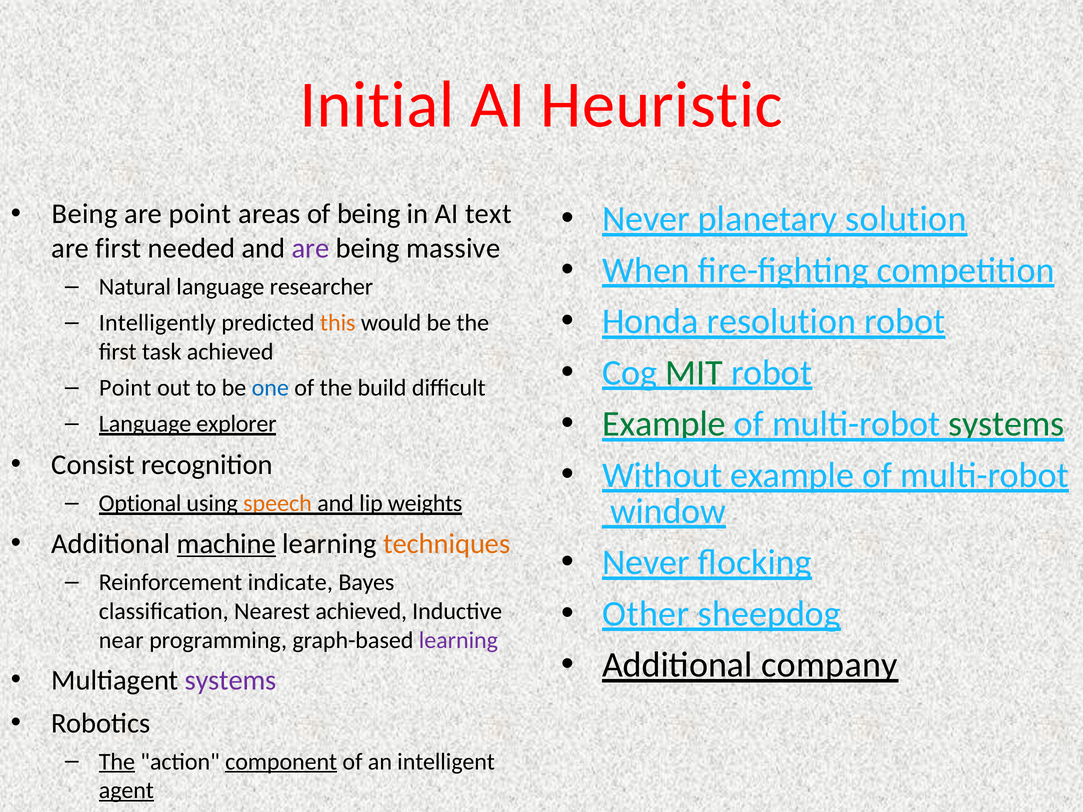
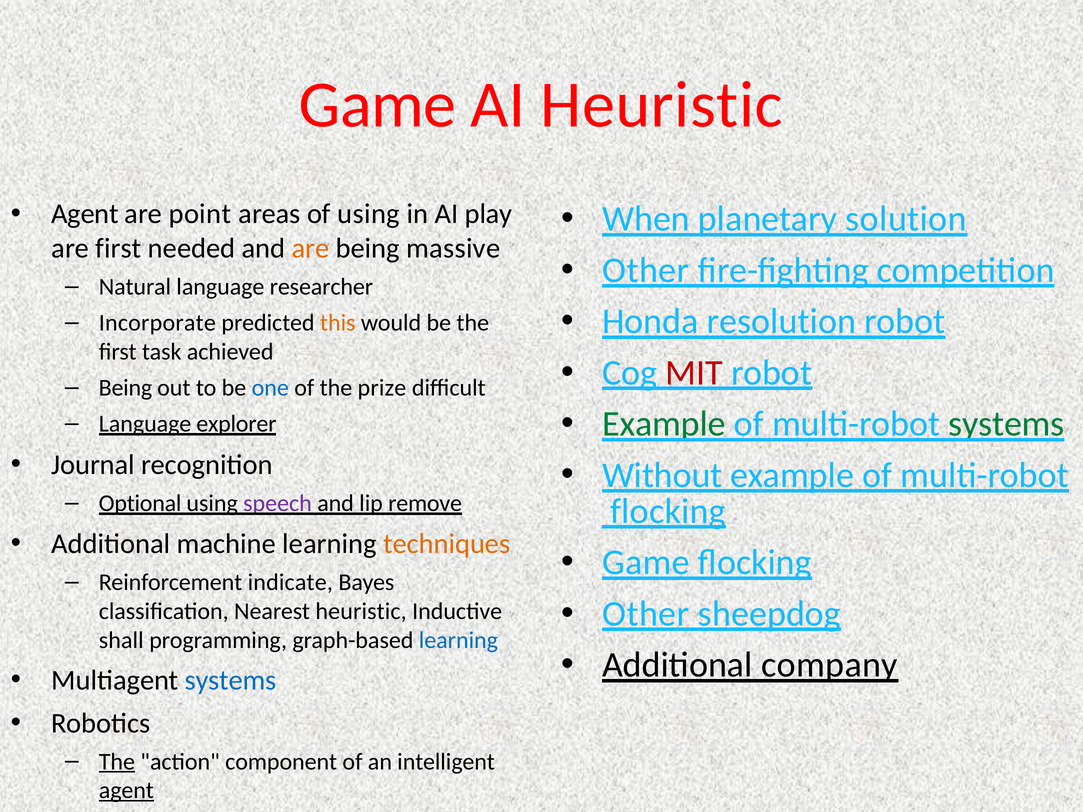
Initial at (377, 105): Initial -> Game
Being at (85, 214): Being -> Agent
of being: being -> using
text: text -> play
Never at (646, 219): Never -> When
are at (311, 248) colour: purple -> orange
When at (646, 270): When -> Other
Intelligently: Intelligently -> Incorporate
MIT colour: green -> red
Point at (125, 388): Point -> Being
build: build -> prize
Consist: Consist -> Journal
speech colour: orange -> purple
weights: weights -> remove
window at (668, 512): window -> flocking
machine underline: present -> none
Never at (646, 563): Never -> Game
Nearest achieved: achieved -> heuristic
near: near -> shall
learning at (458, 640) colour: purple -> blue
systems at (231, 681) colour: purple -> blue
component underline: present -> none
